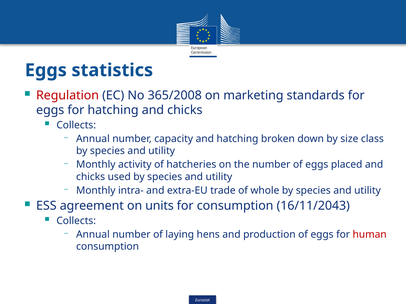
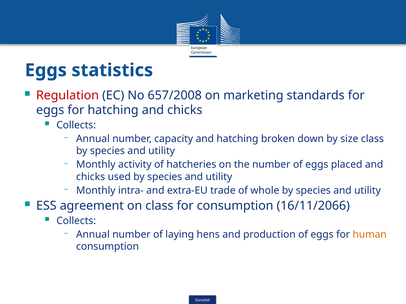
365/2008: 365/2008 -> 657/2008
on units: units -> class
16/11/2043: 16/11/2043 -> 16/11/2066
human colour: red -> orange
